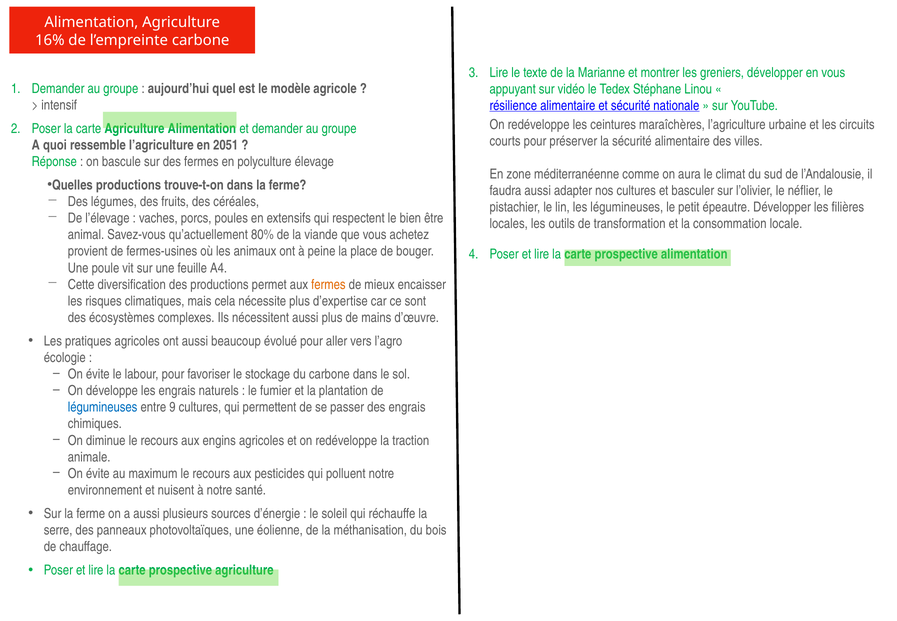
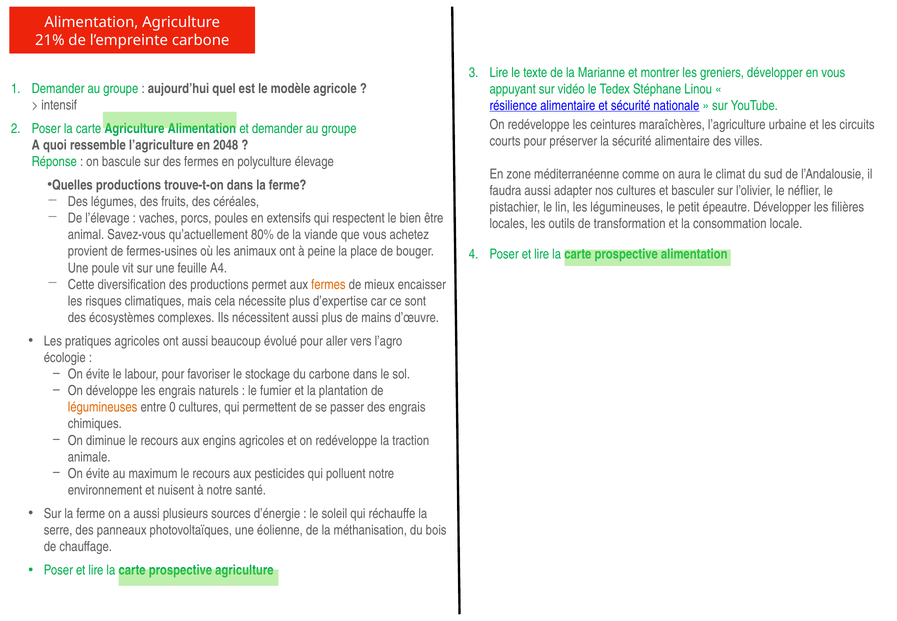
16%: 16% -> 21%
2051: 2051 -> 2048
légumineuses at (103, 407) colour: blue -> orange
9: 9 -> 0
